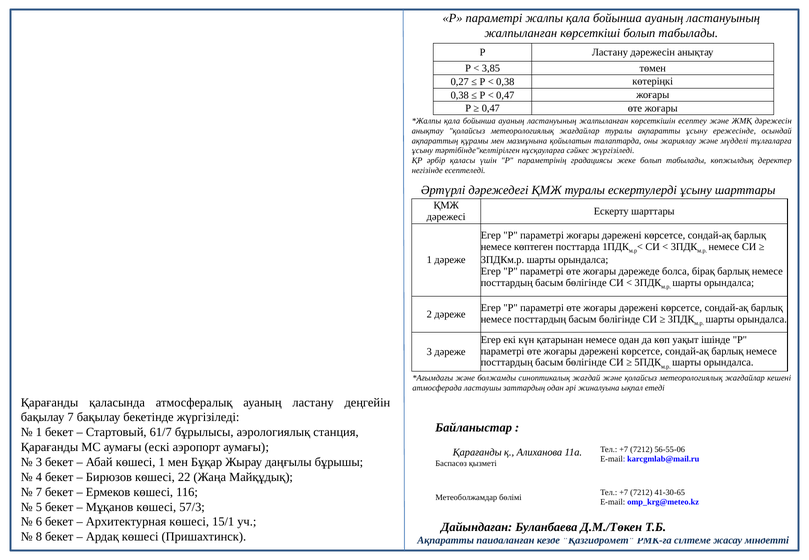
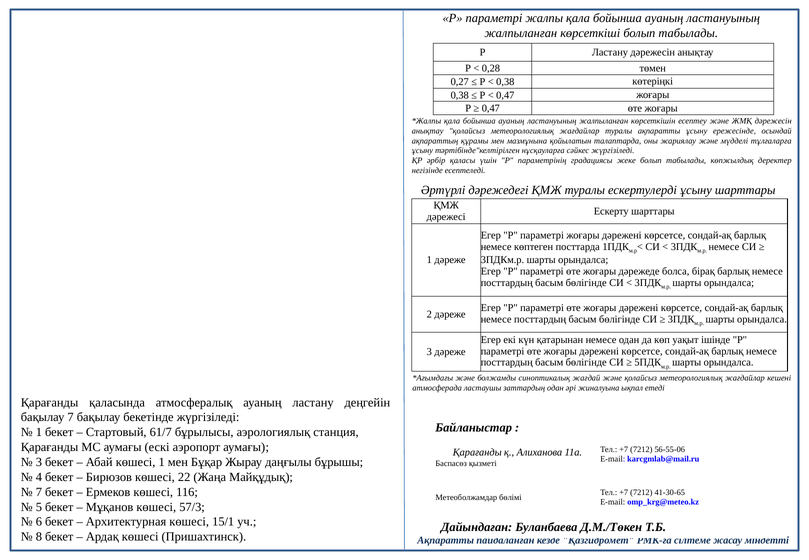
3,85: 3,85 -> 0,28
